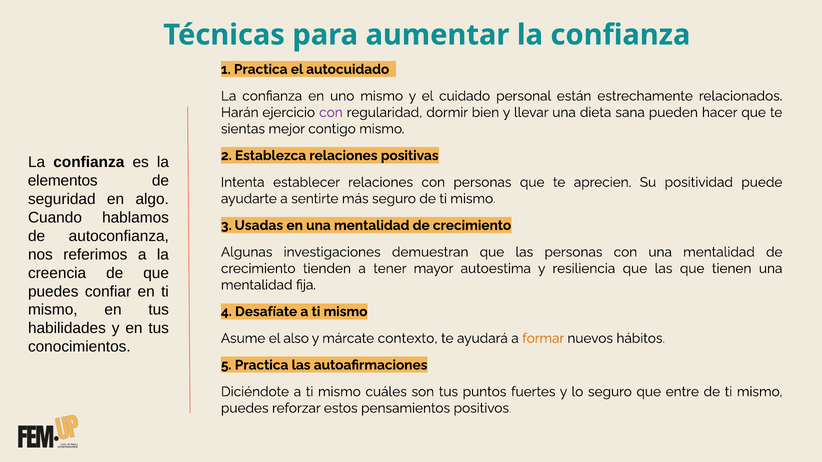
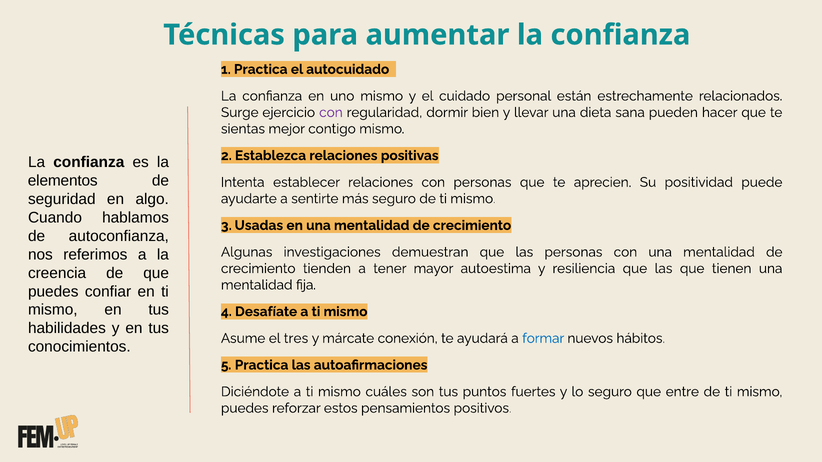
Harán: Harán -> Surge
also: also -> tres
contexto: contexto -> conexión
formar colour: orange -> blue
